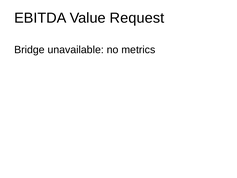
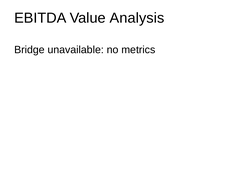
Request: Request -> Analysis
